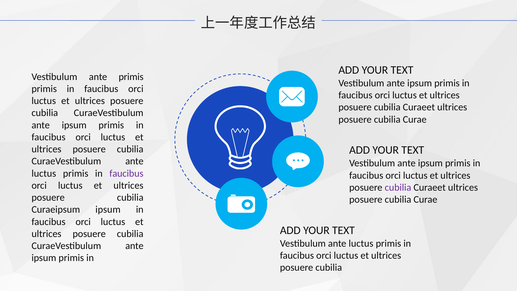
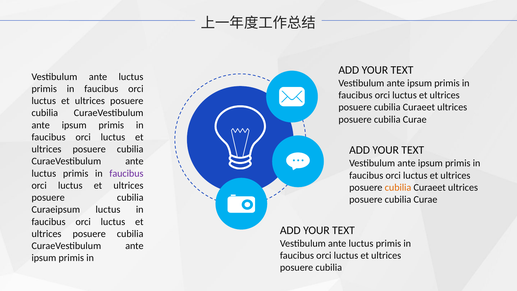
primis at (131, 77): primis -> luctus
cubilia at (398, 187) colour: purple -> orange
Curaeipsum ipsum: ipsum -> luctus
